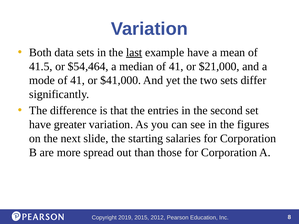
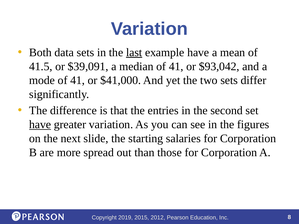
$54,464: $54,464 -> $39,091
$21,000: $21,000 -> $93,042
have at (40, 125) underline: none -> present
